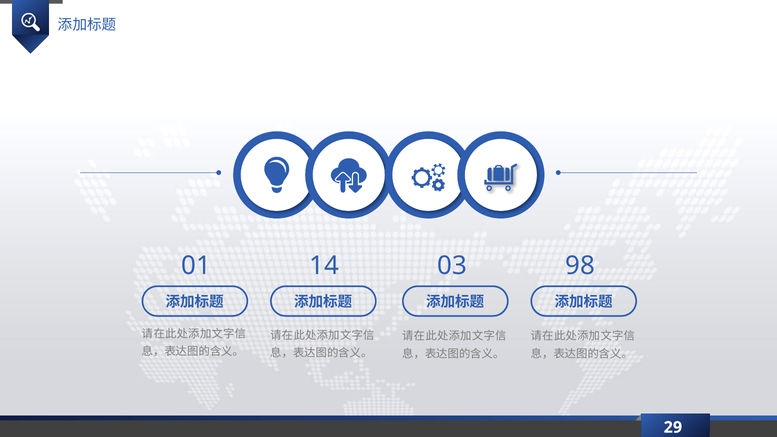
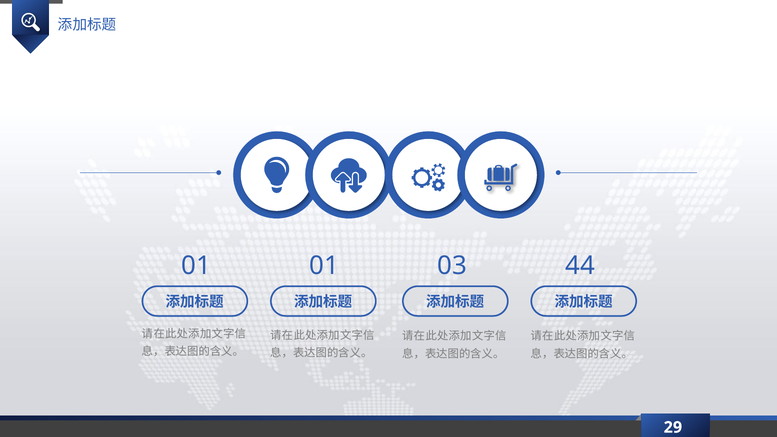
01 14: 14 -> 01
98: 98 -> 44
